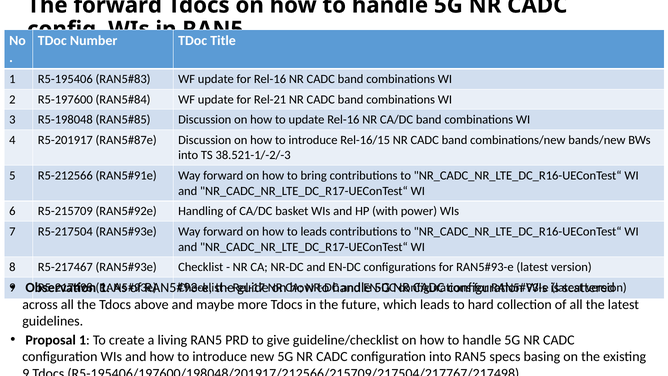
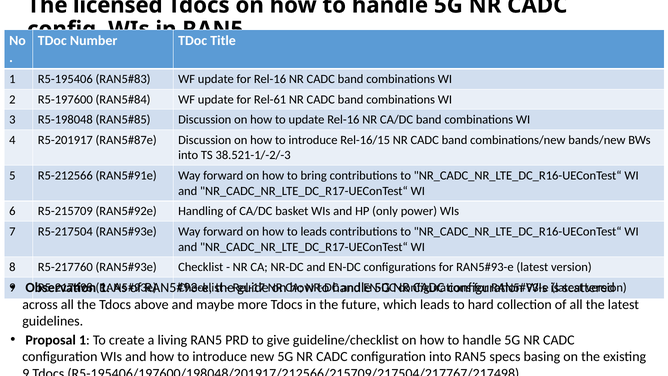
The forward: forward -> licensed
Rel-21: Rel-21 -> Rel-61
with: with -> only
R5-217467: R5-217467 -> R5-217760
